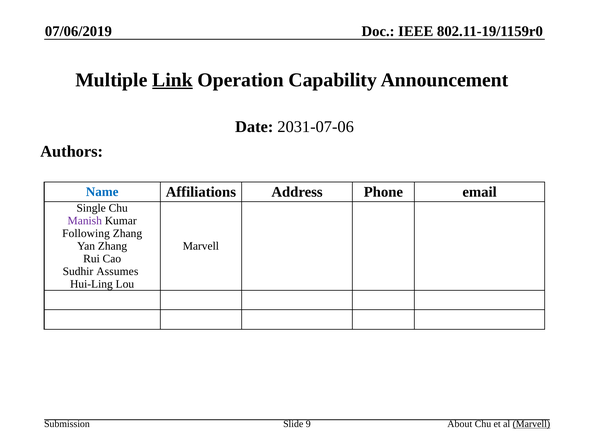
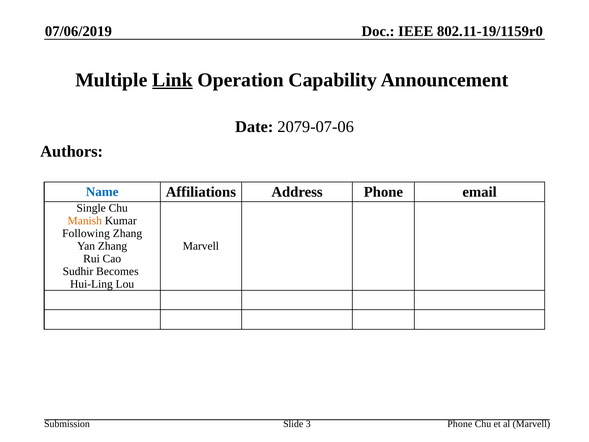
2031-07-06: 2031-07-06 -> 2079-07-06
Manish colour: purple -> orange
Assumes: Assumes -> Becomes
9: 9 -> 3
About at (460, 424): About -> Phone
Marvell at (531, 424) underline: present -> none
